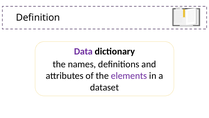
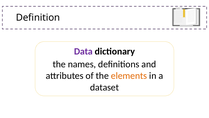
elements colour: purple -> orange
